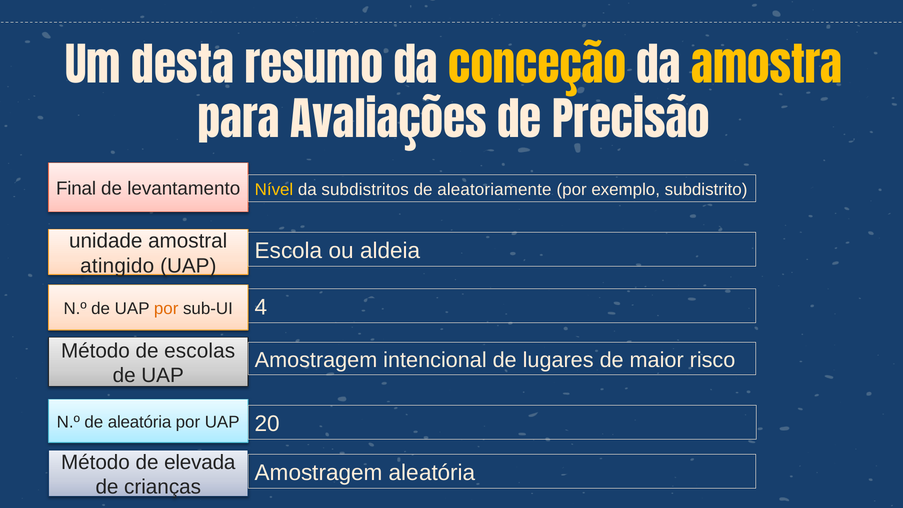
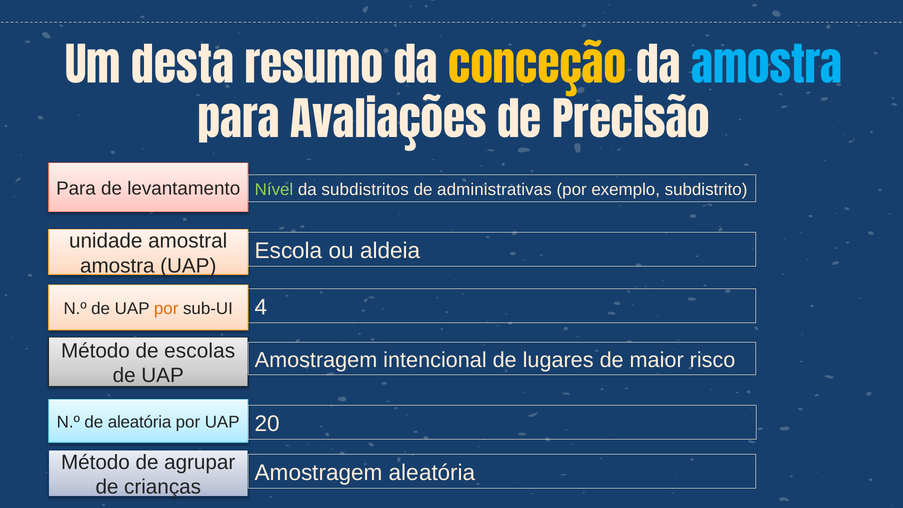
amostra at (767, 68) colour: yellow -> light blue
Final at (76, 189): Final -> Para
Nível colour: yellow -> light green
aleatoriamente: aleatoriamente -> administrativas
atingido at (117, 266): atingido -> amostra
elevada: elevada -> agrupar
